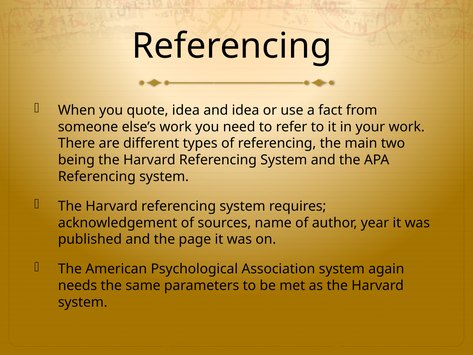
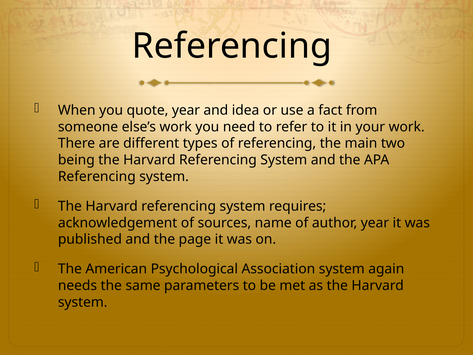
quote idea: idea -> year
